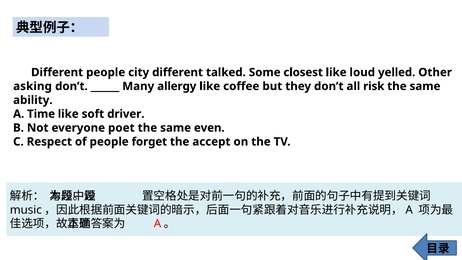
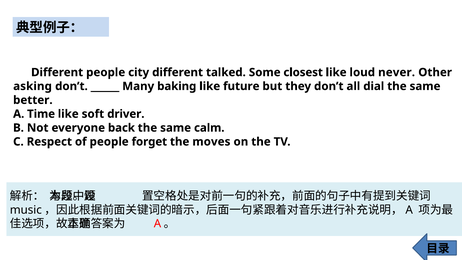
yelled: yelled -> never
allergy: allergy -> baking
coffee: coffee -> future
risk: risk -> dial
ability: ability -> better
poet: poet -> back
even: even -> calm
accept: accept -> moves
